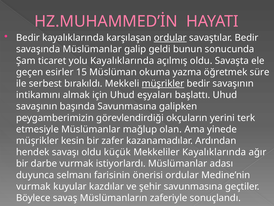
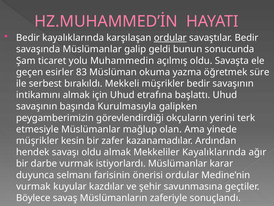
yolu Kayalıklarında: Kayalıklarında -> Muhammedin
15: 15 -> 83
müşrikler at (163, 83) underline: present -> none
eşyaları: eşyaları -> etrafına
başında Savunmasına: Savunmasına -> Kurulmasıyla
oldu küçük: küçük -> almak
adası: adası -> karar
